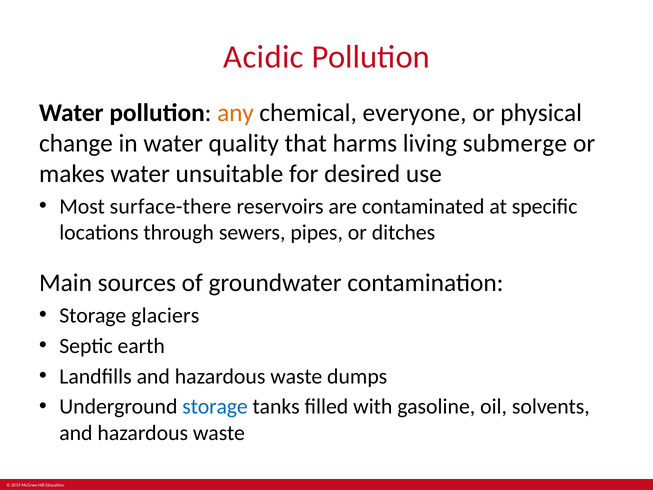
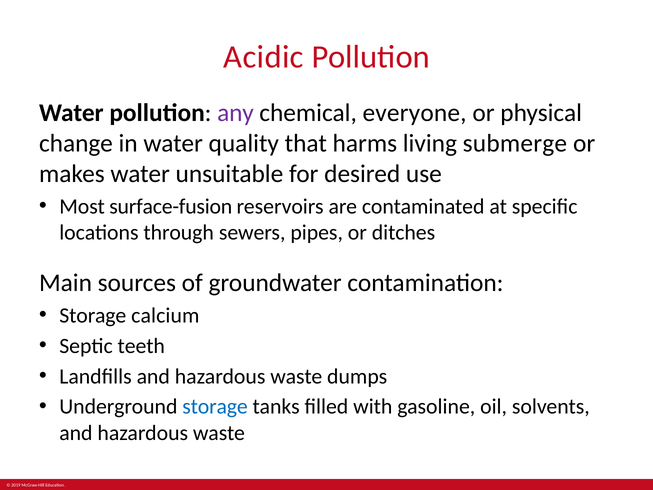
any colour: orange -> purple
surface-there: surface-there -> surface-fusion
glaciers: glaciers -> calcium
earth: earth -> teeth
